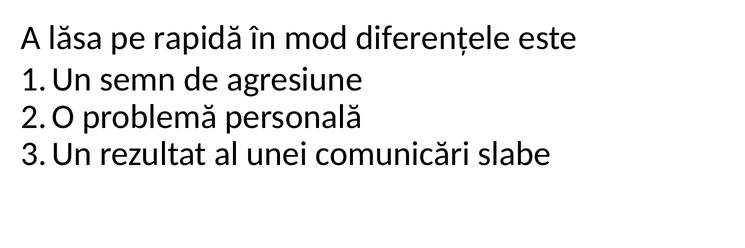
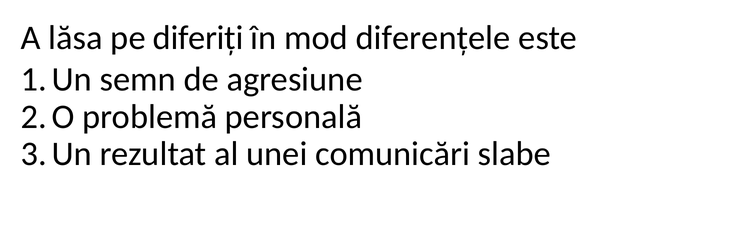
rapidă: rapidă -> diferiți
